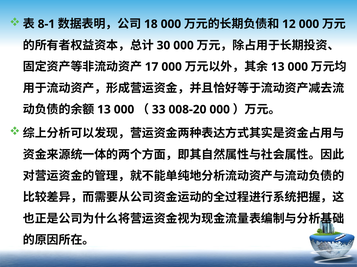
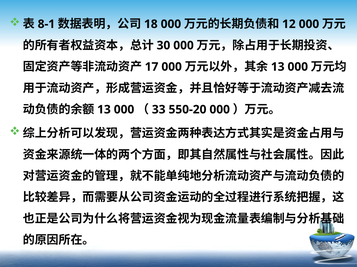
008-20: 008-20 -> 550-20
